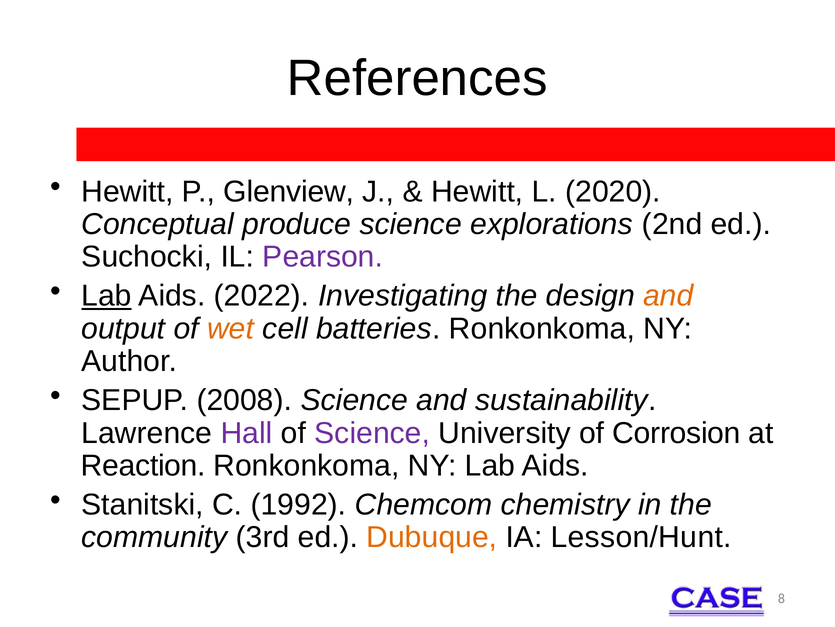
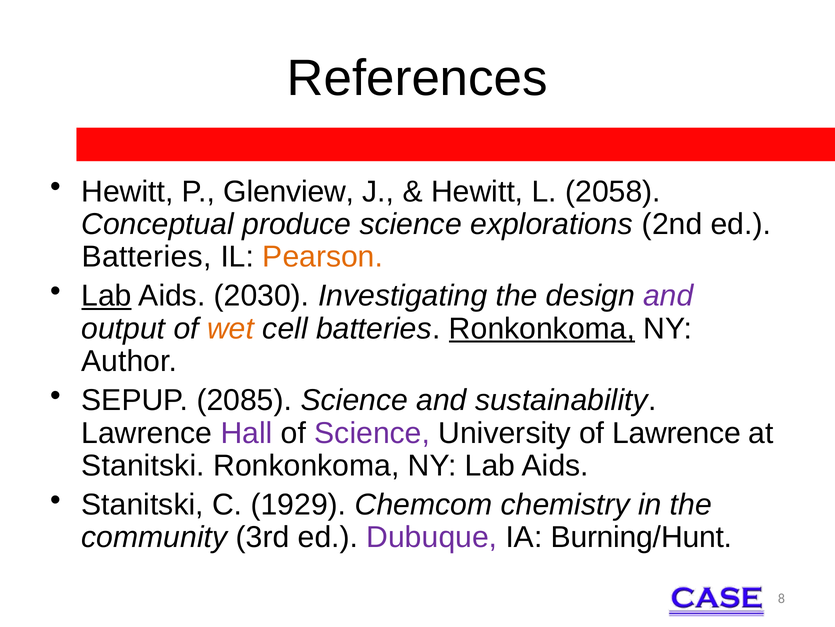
2020: 2020 -> 2058
Suchocki at (147, 256): Suchocki -> Batteries
Pearson colour: purple -> orange
2022: 2022 -> 2030
and at (668, 296) colour: orange -> purple
Ronkonkoma at (542, 328) underline: none -> present
2008: 2008 -> 2085
of Corrosion: Corrosion -> Lawrence
Reaction at (143, 465): Reaction -> Stanitski
1992: 1992 -> 1929
Dubuque colour: orange -> purple
Lesson/Hunt: Lesson/Hunt -> Burning/Hunt
